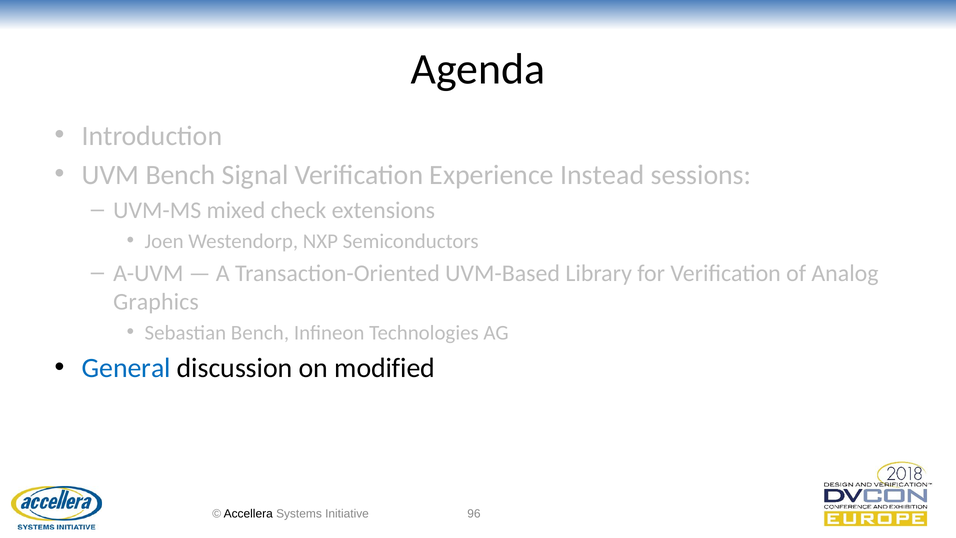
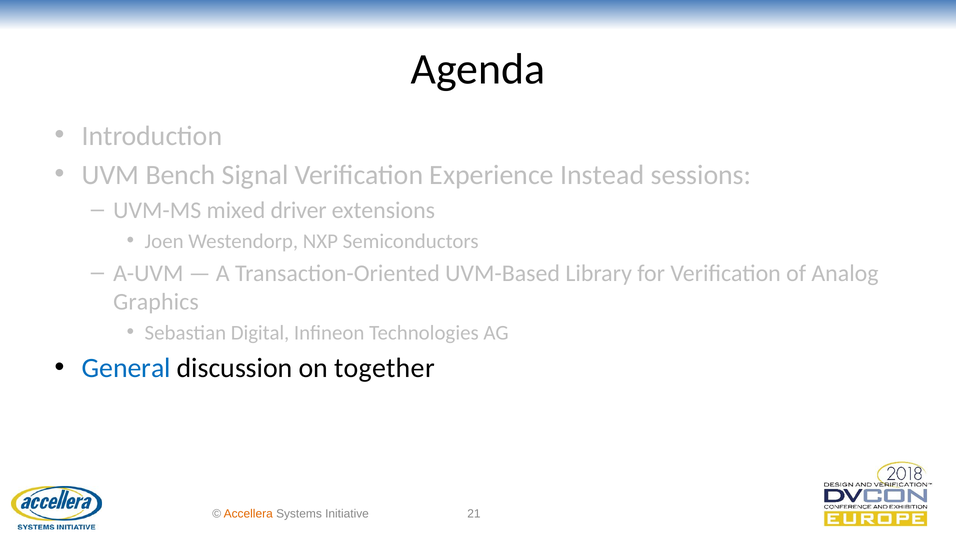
check: check -> driver
Sebastian Bench: Bench -> Digital
modified: modified -> together
Accellera colour: black -> orange
96: 96 -> 21
